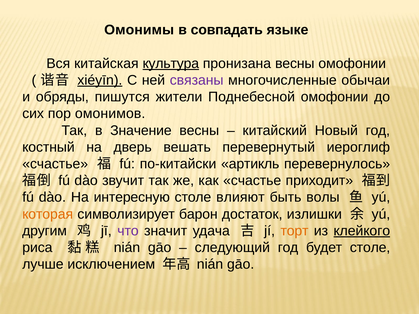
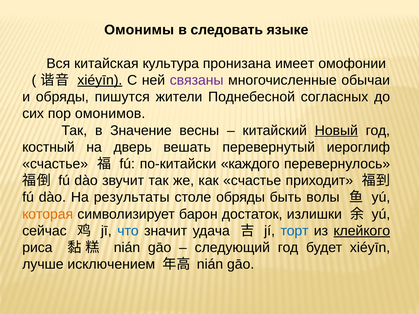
совпадать: совпадать -> следовать
культура underline: present -> none
пронизана весны: весны -> имеет
Поднебесной омофонии: омофонии -> согласных
Новый underline: none -> present
артикль: артикль -> каждого
интересную: интересную -> результаты
столе влияют: влияют -> обряды
другим: другим -> сейчас
что colour: purple -> blue
торт colour: orange -> blue
будет столе: столе -> xiéyīn
